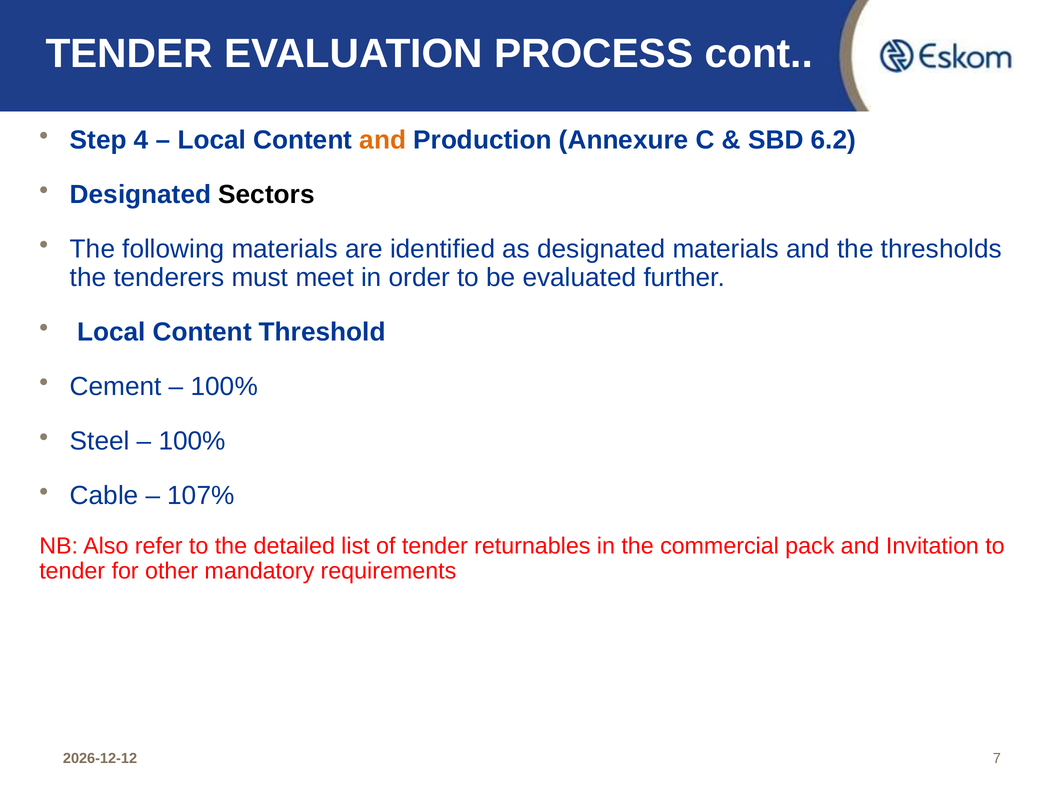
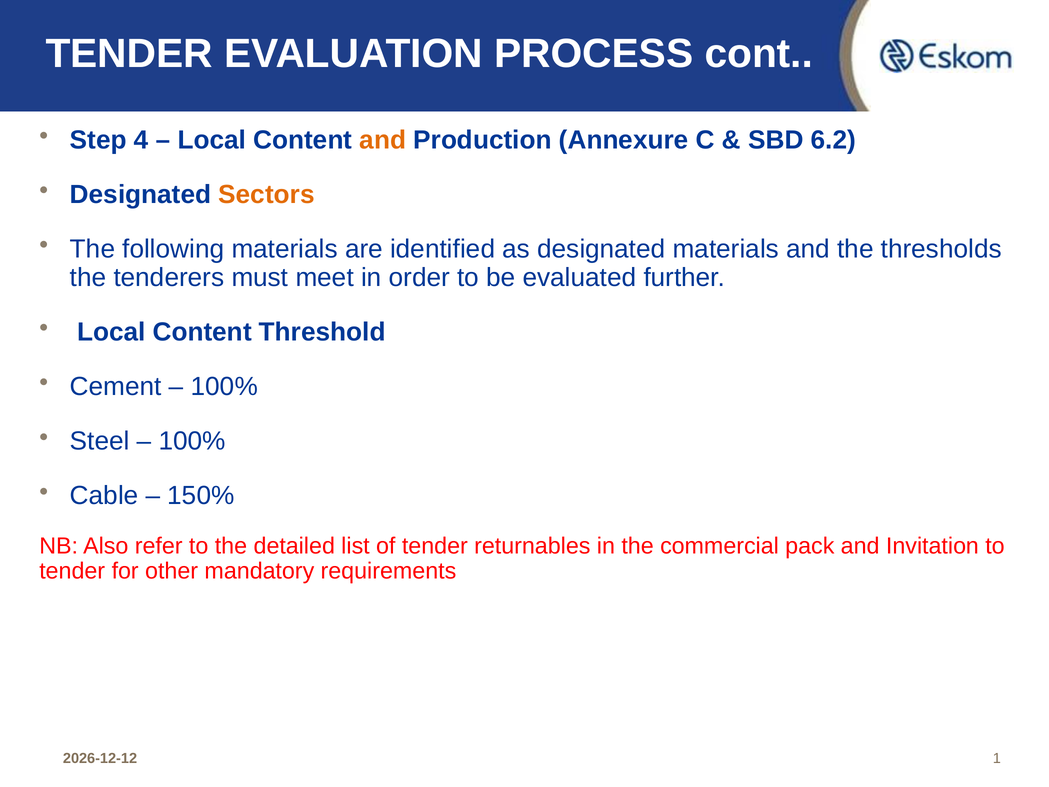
Sectors colour: black -> orange
107%: 107% -> 150%
7: 7 -> 1
